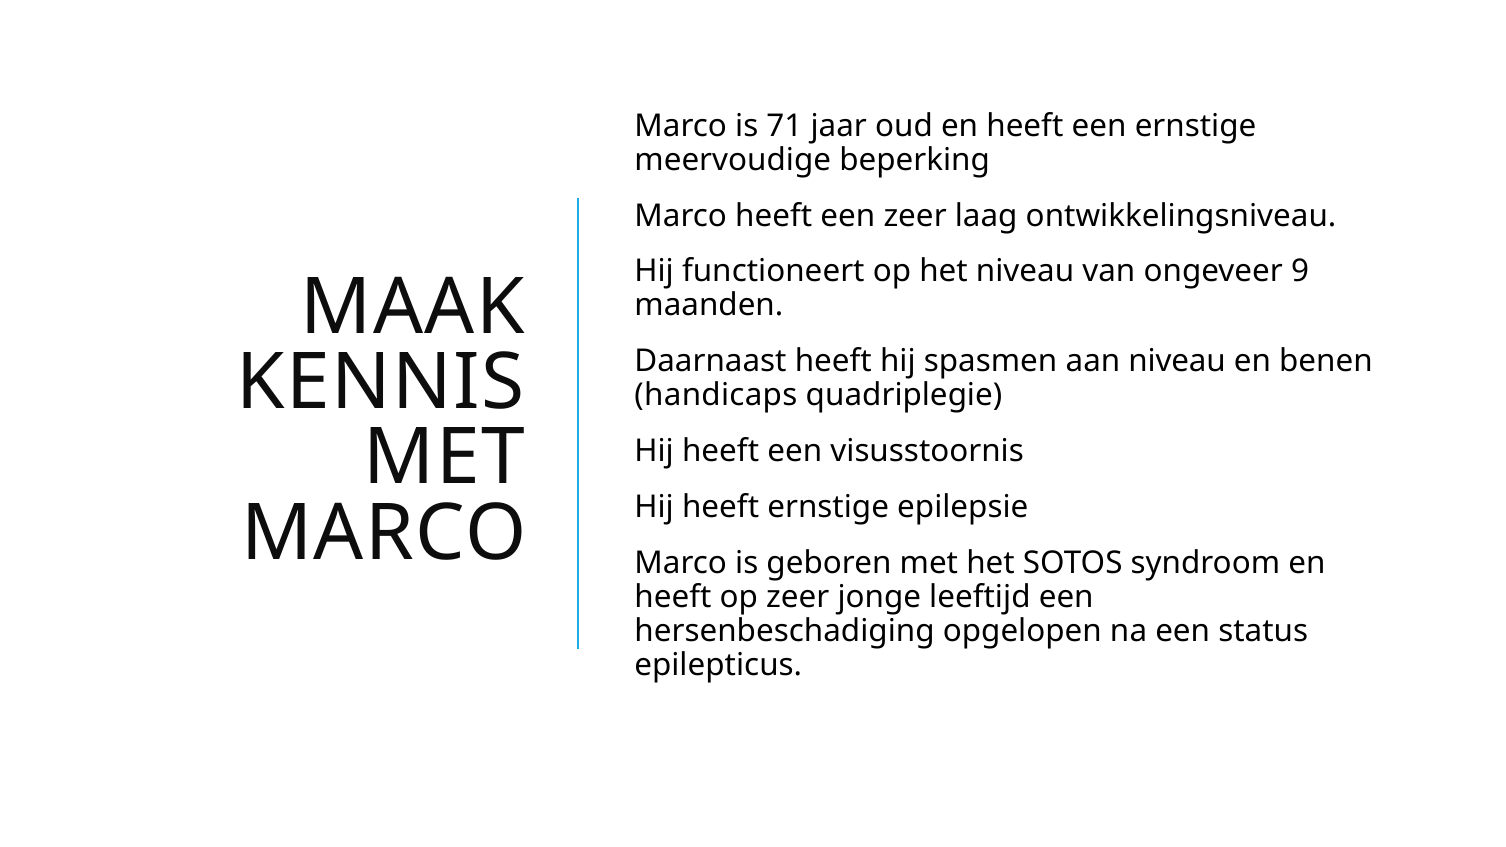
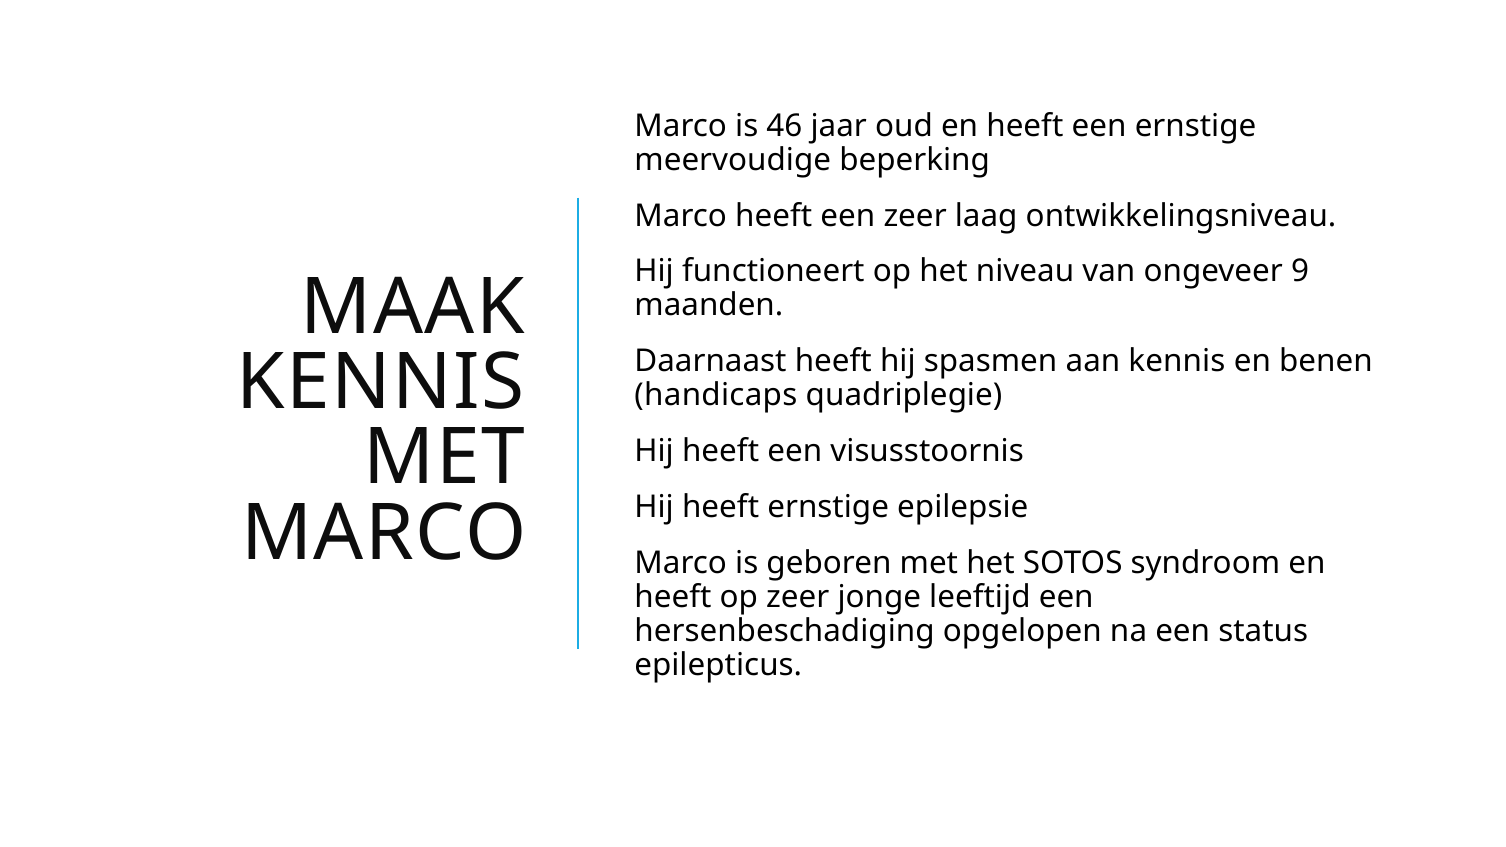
71: 71 -> 46
aan niveau: niveau -> kennis
